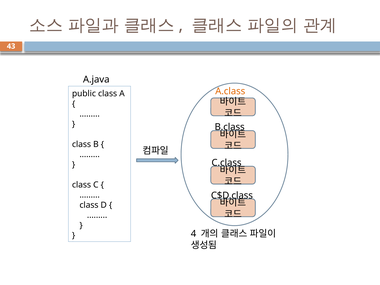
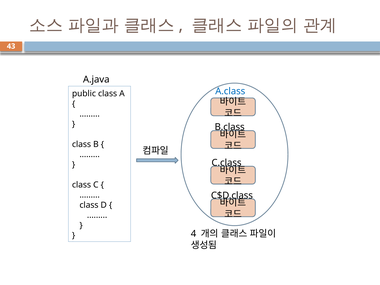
A.class colour: orange -> blue
